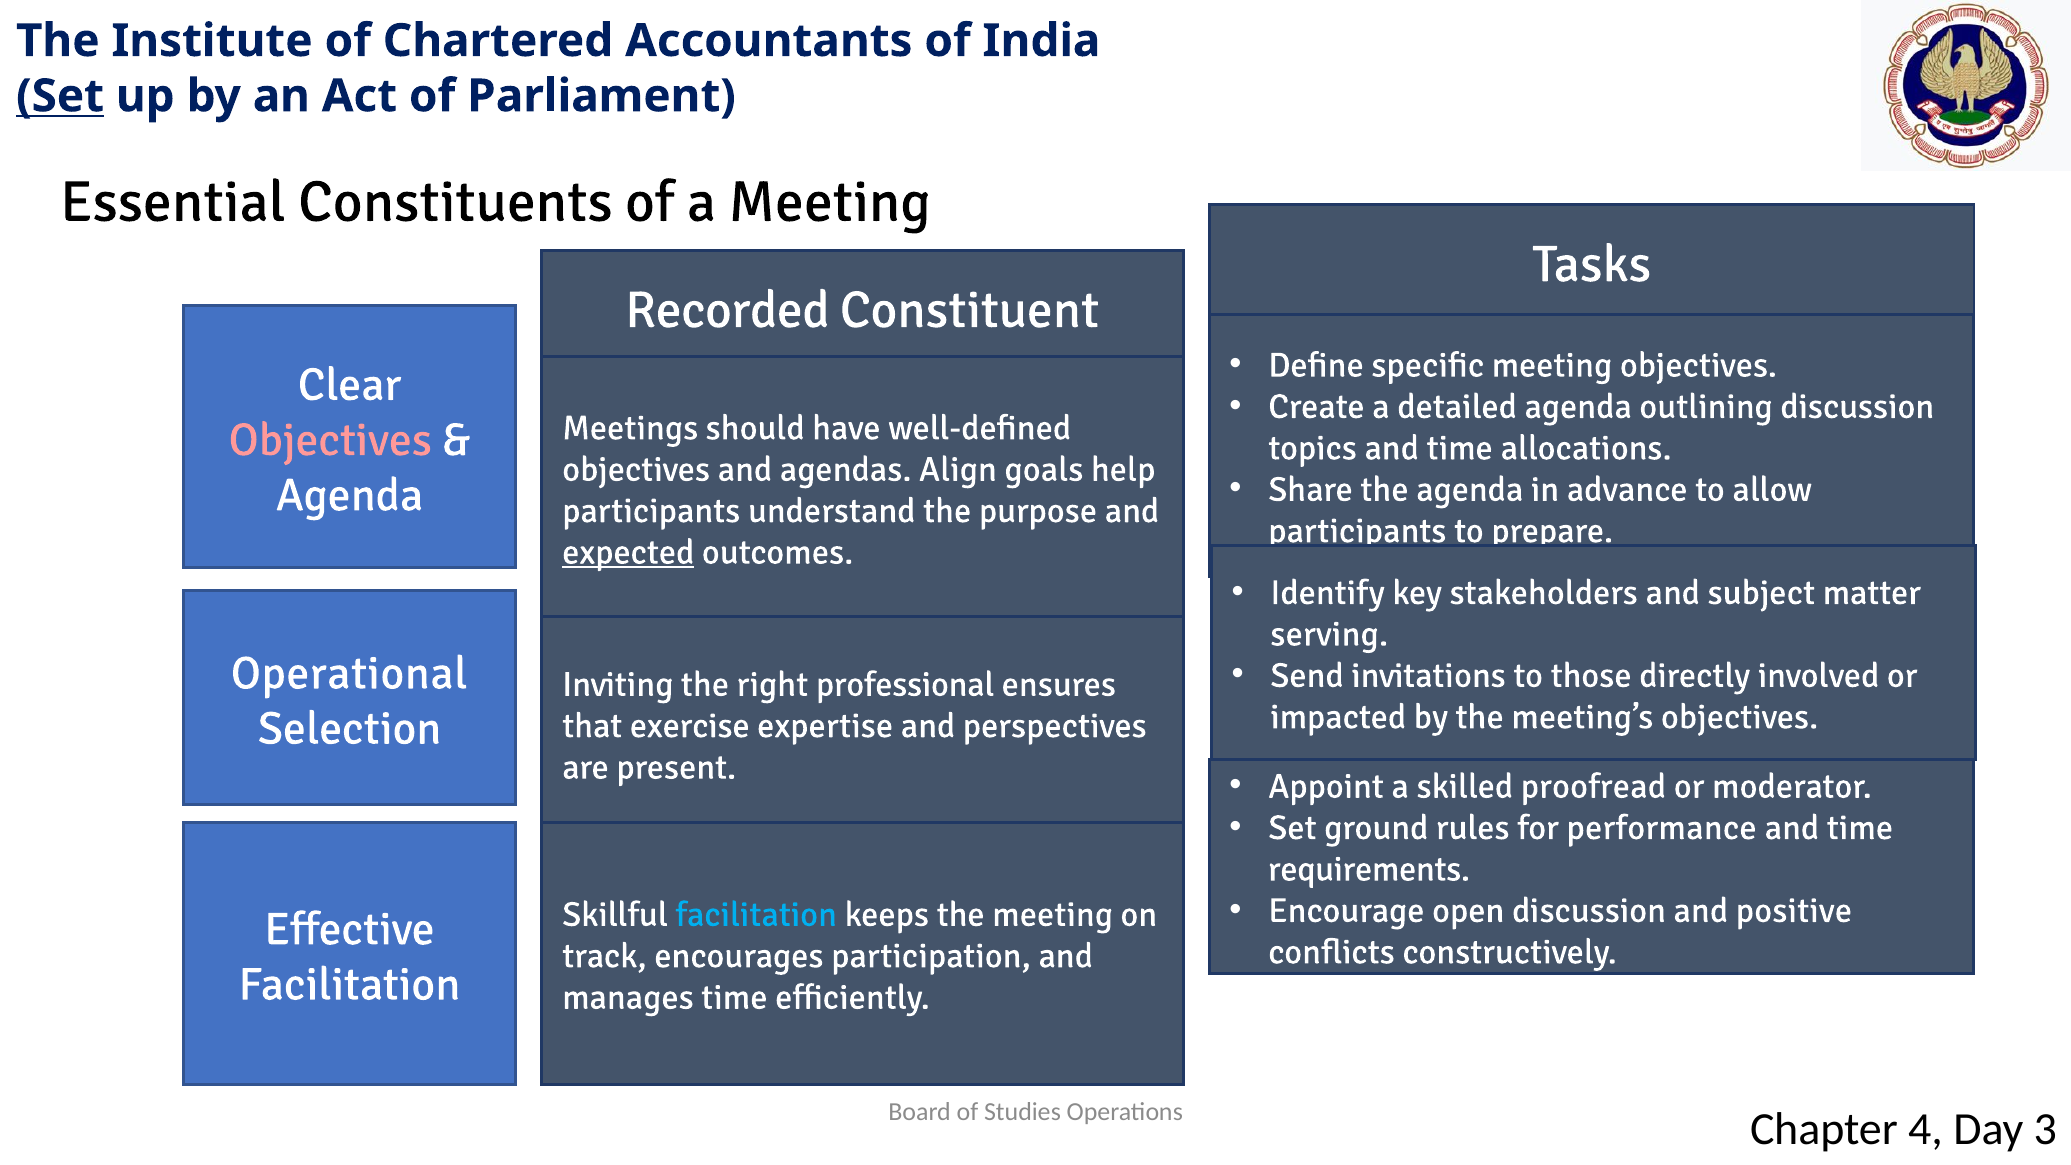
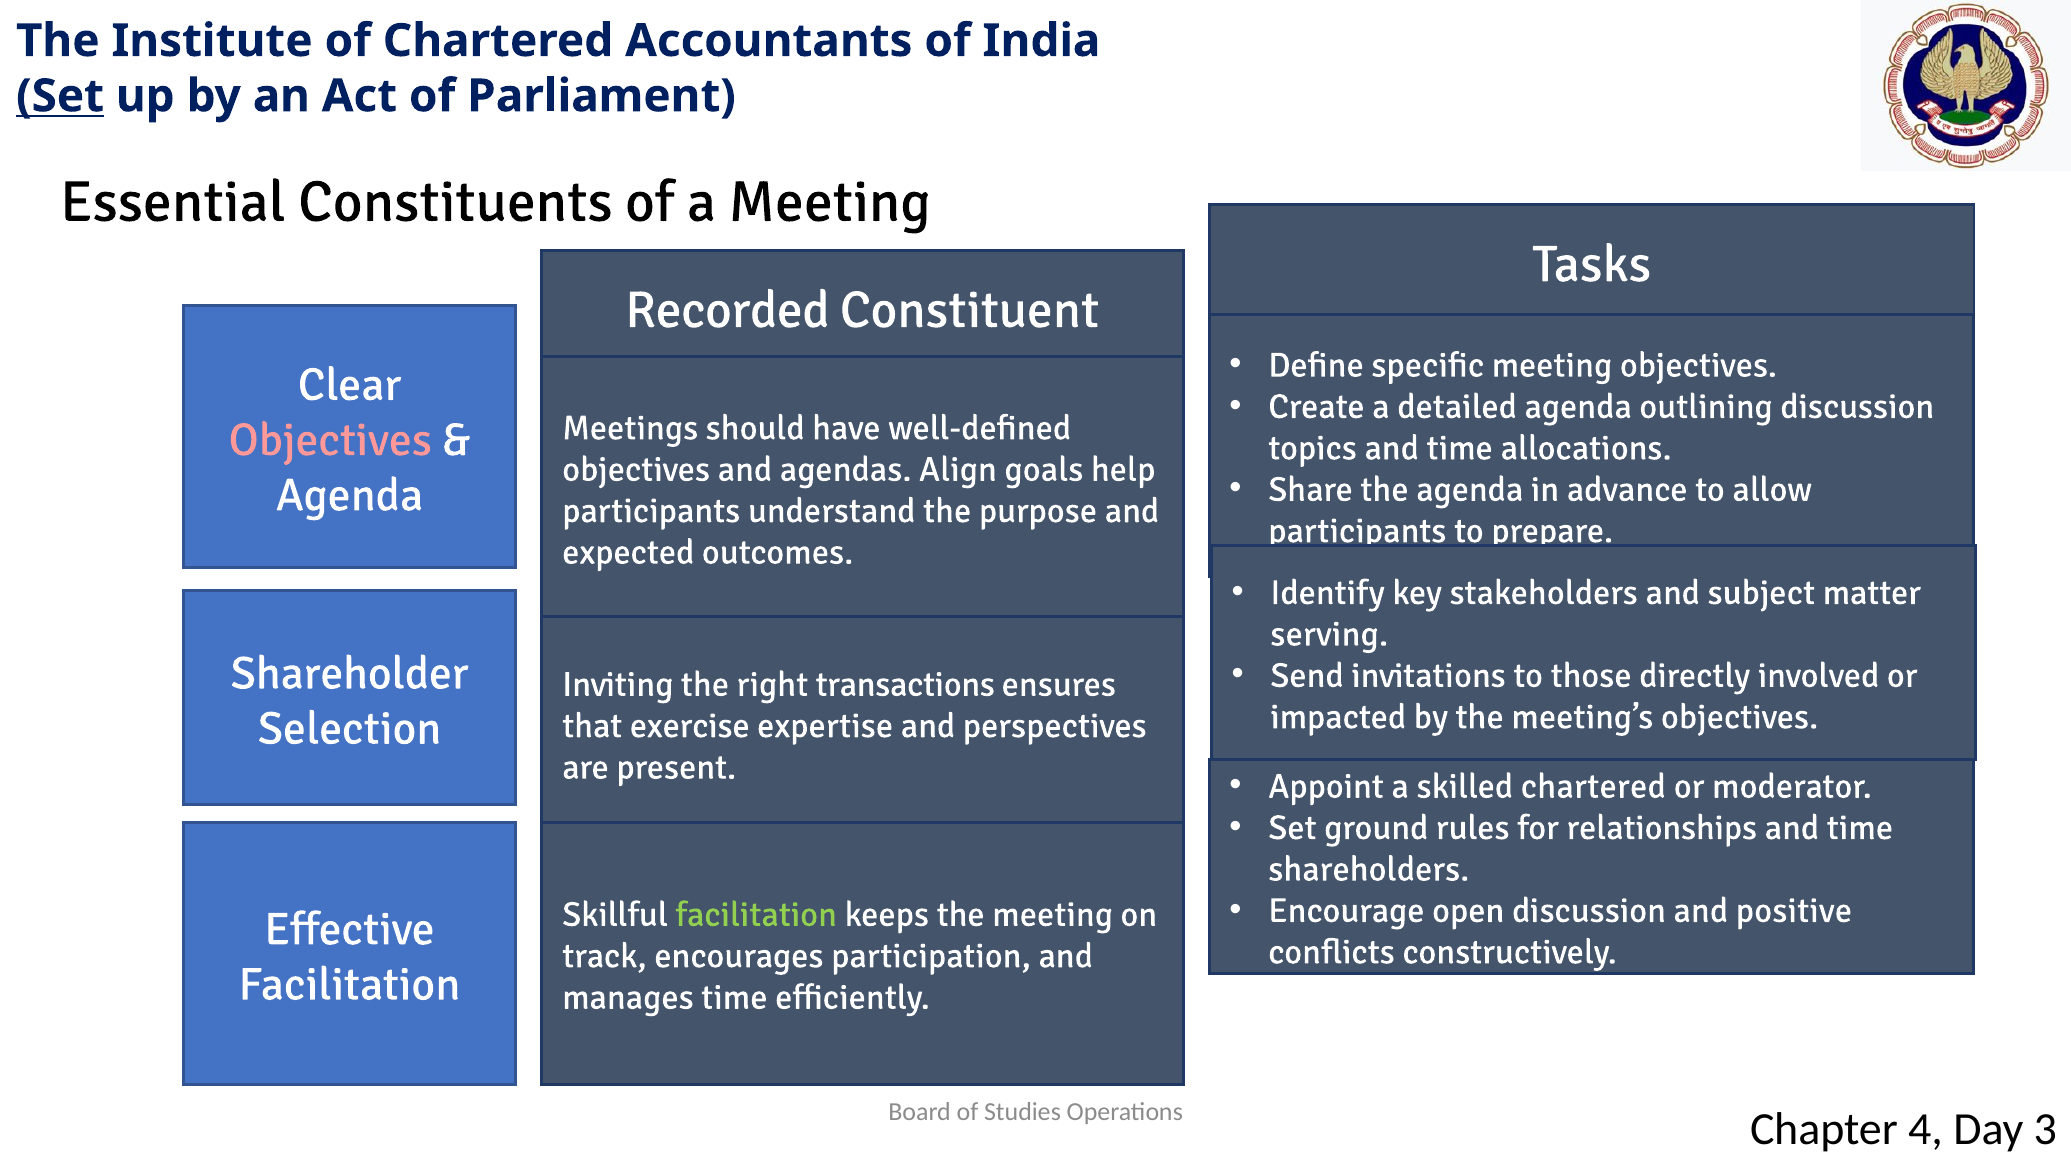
expected underline: present -> none
Operational: Operational -> Shareholder
professional: professional -> transactions
skilled proofread: proofread -> chartered
performance: performance -> relationships
requirements: requirements -> shareholders
facilitation at (756, 914) colour: light blue -> light green
